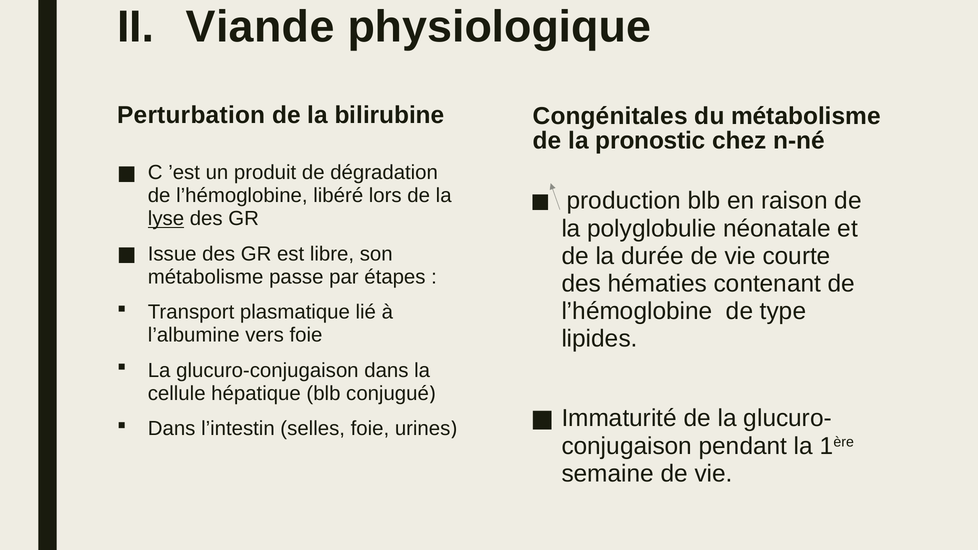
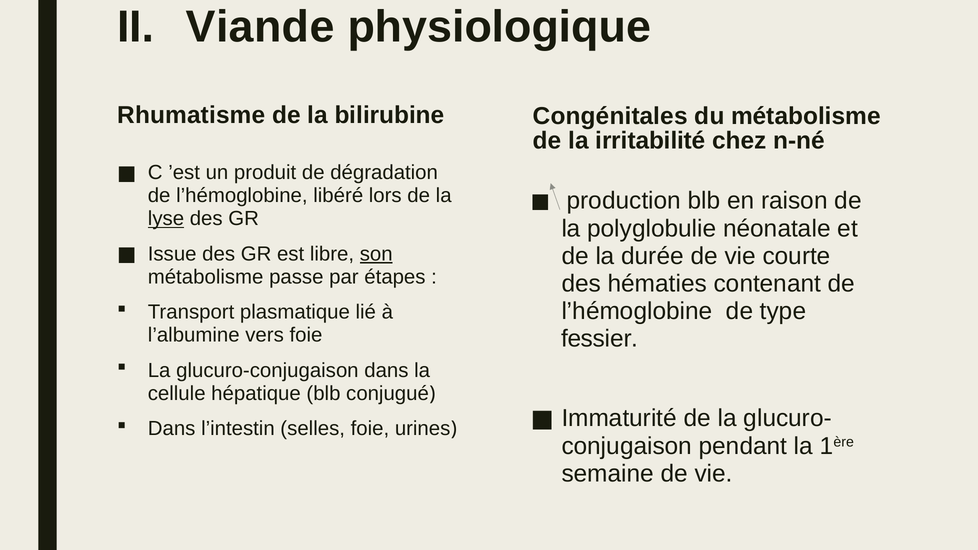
Perturbation: Perturbation -> Rhumatisme
pronostic: pronostic -> irritabilité
son underline: none -> present
lipides: lipides -> fessier
